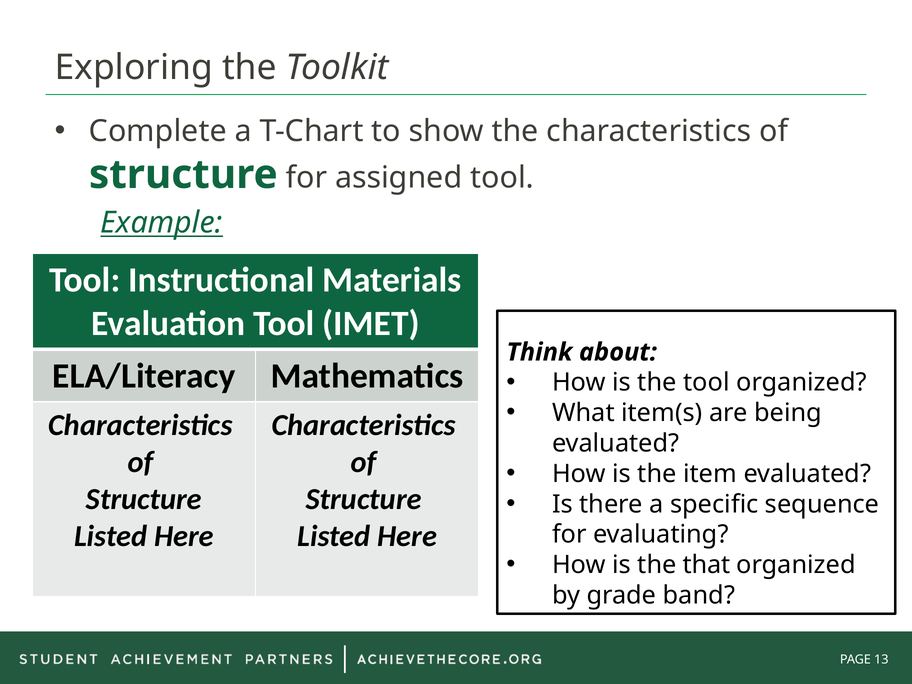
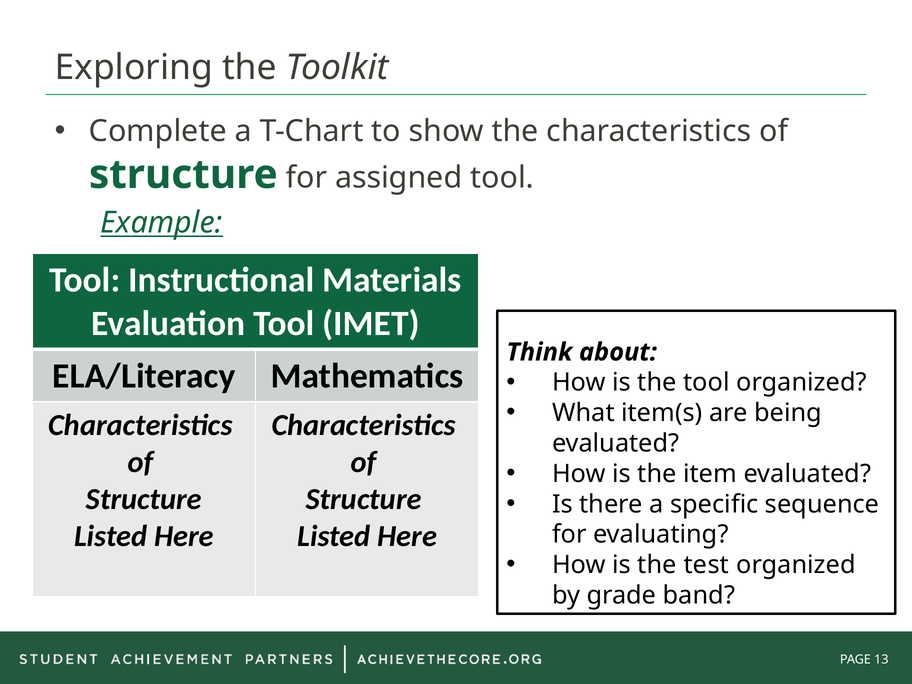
that: that -> test
